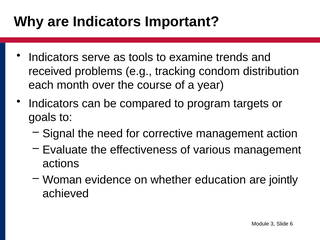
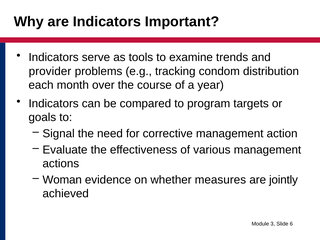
received: received -> provider
education: education -> measures
